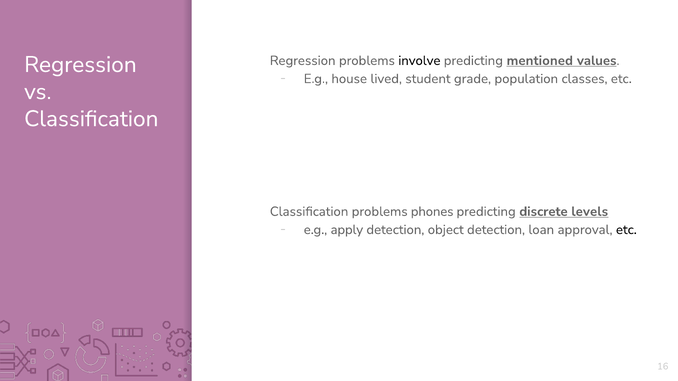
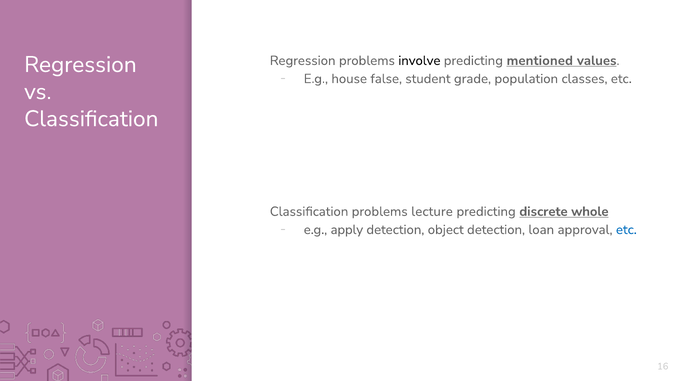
lived: lived -> false
phones: phones -> lecture
levels: levels -> whole
etc at (626, 230) colour: black -> blue
